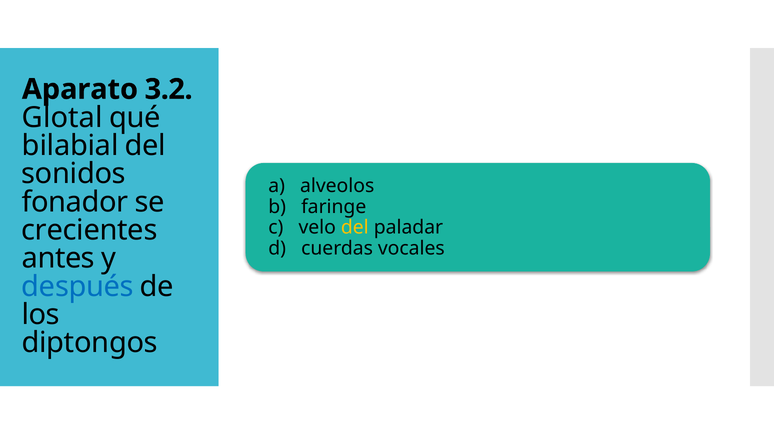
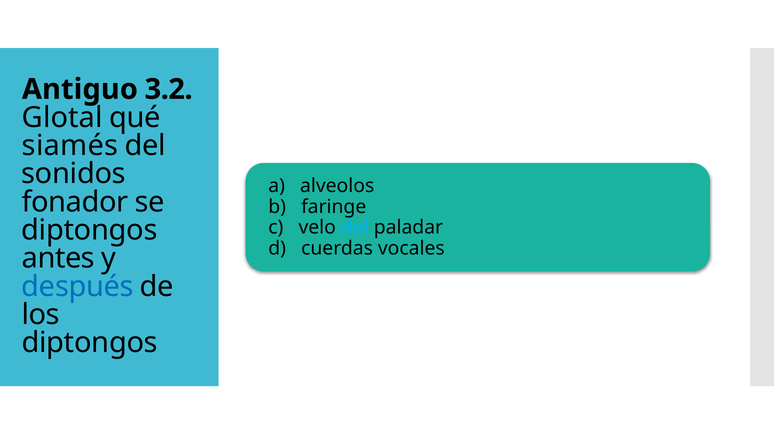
Aparato: Aparato -> Antiguo
bilabial: bilabial -> siamés
crecientes at (89, 230): crecientes -> diptongos
del at (355, 228) colour: yellow -> light blue
